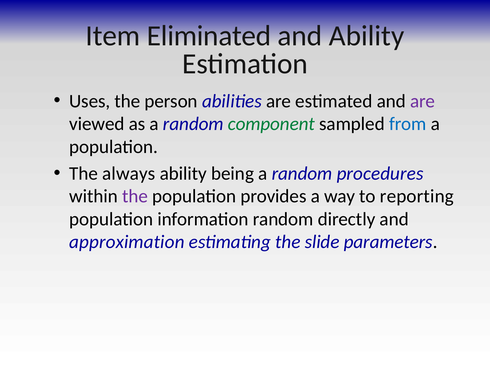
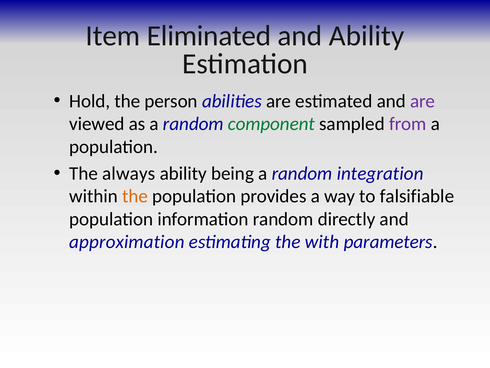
Uses: Uses -> Hold
from colour: blue -> purple
procedures: procedures -> integration
the at (135, 196) colour: purple -> orange
reporting: reporting -> falsifiable
slide: slide -> with
